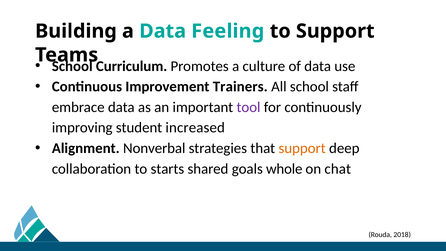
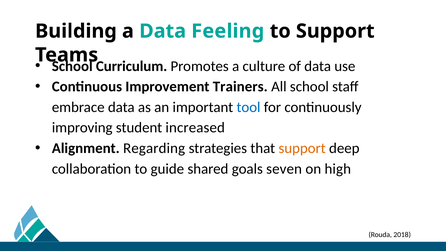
tool colour: purple -> blue
Nonverbal: Nonverbal -> Regarding
starts: starts -> guide
whole: whole -> seven
chat: chat -> high
